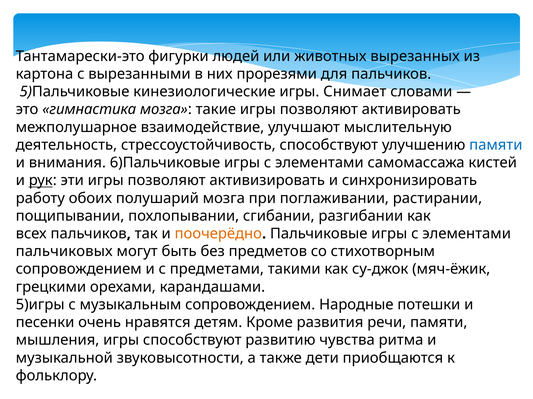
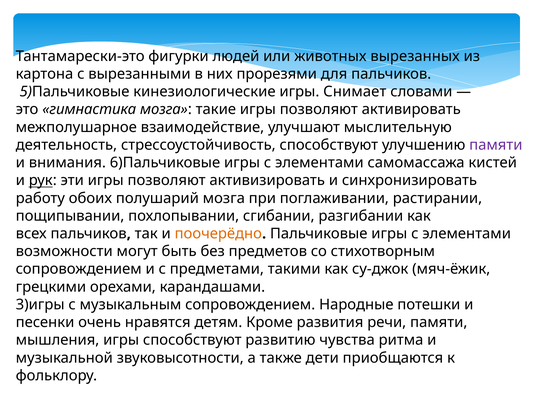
памяти at (496, 145) colour: blue -> purple
пальчиковых: пальчиковых -> возможности
5)игры: 5)игры -> 3)игры
